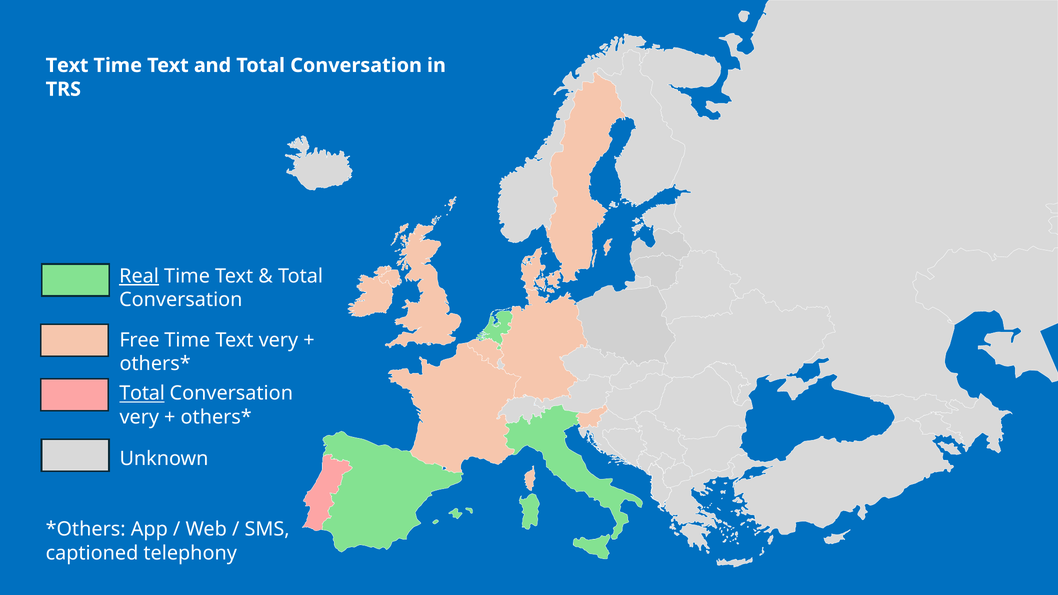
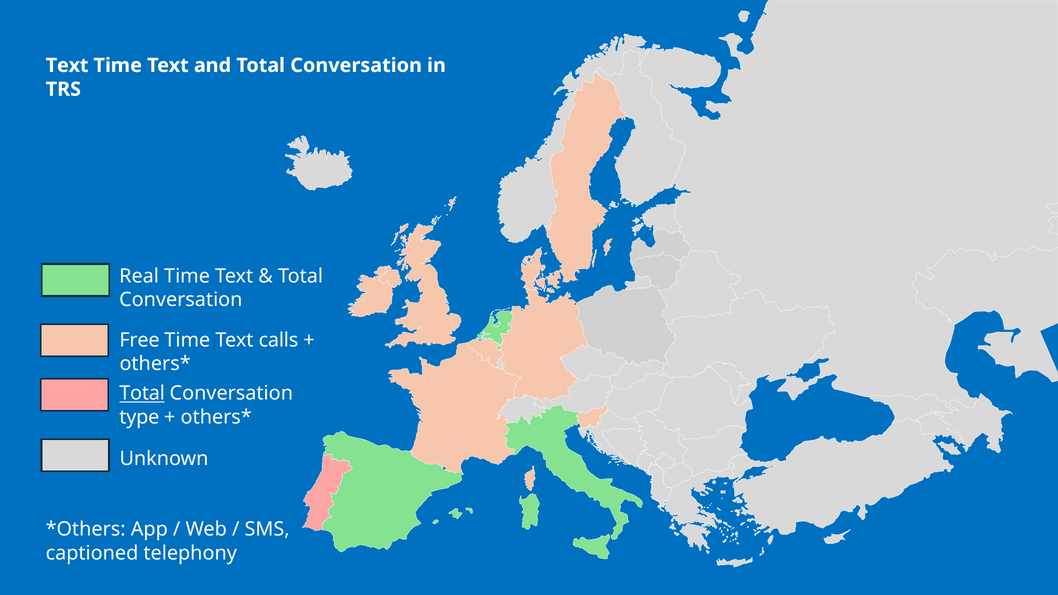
Real underline: present -> none
Text very: very -> calls
very at (139, 417): very -> type
